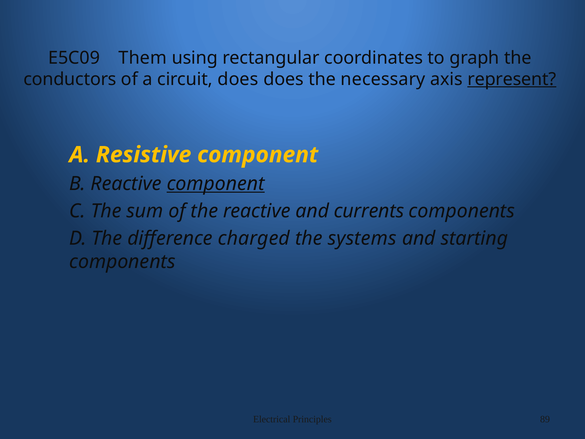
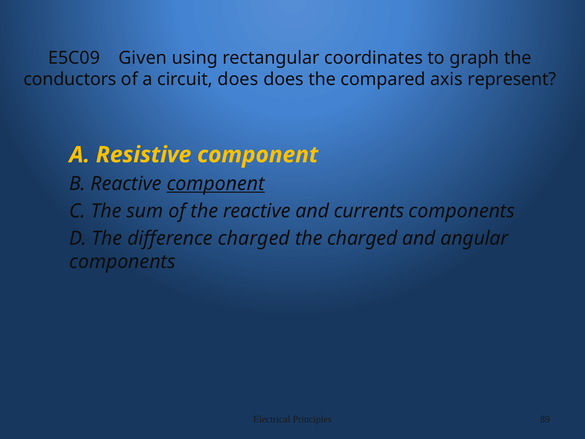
Them: Them -> Given
necessary: necessary -> compared
represent underline: present -> none
the systems: systems -> charged
starting: starting -> angular
